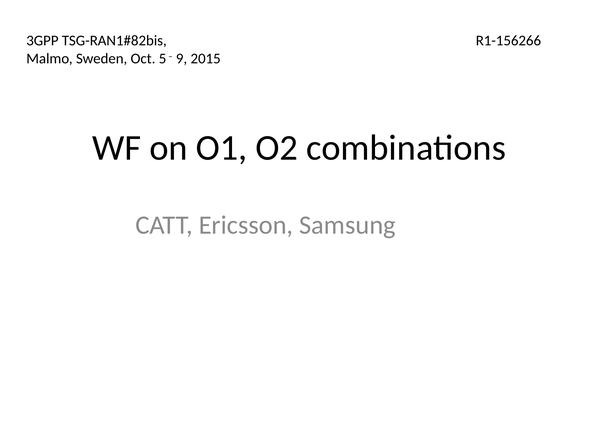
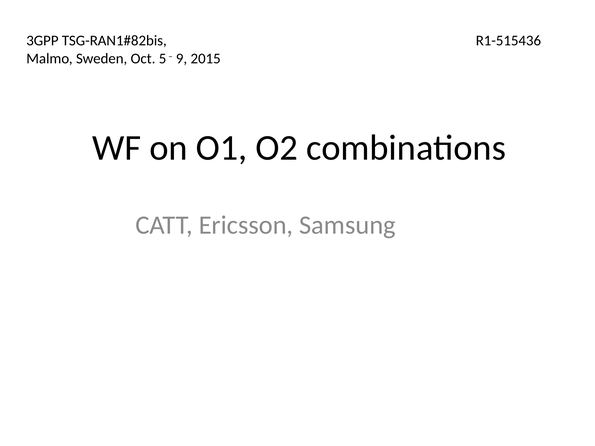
R1-156266: R1-156266 -> R1-515436
